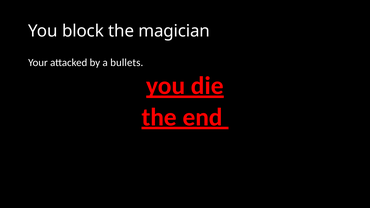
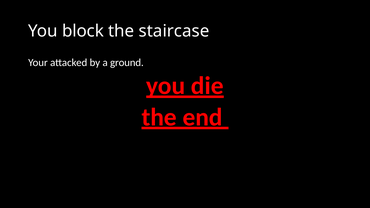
magician: magician -> staircase
bullets: bullets -> ground
